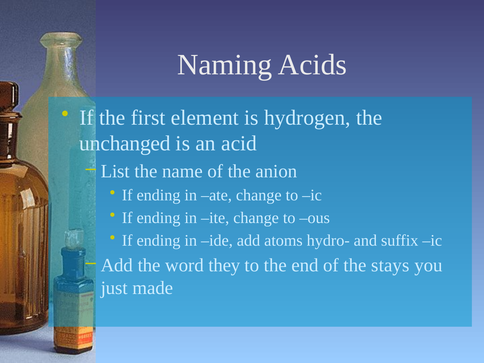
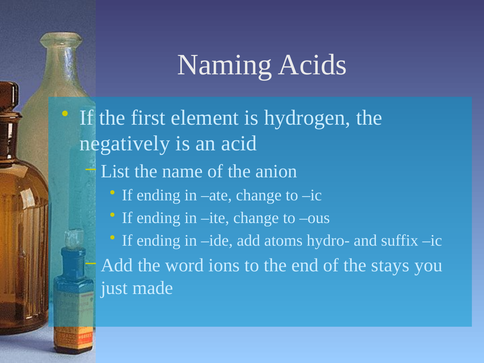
unchanged: unchanged -> negatively
they: they -> ions
